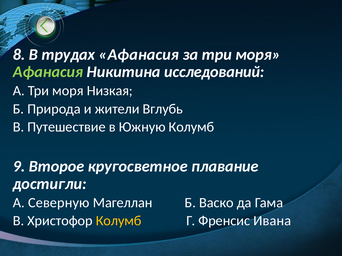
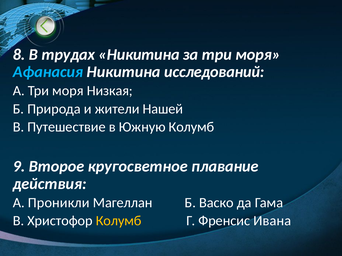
трудах Афанасия: Афанасия -> Никитина
Афанасия at (48, 72) colour: light green -> light blue
Вглубь: Вглубь -> Нашей
достигли: достигли -> действия
Северную: Северную -> Проникли
